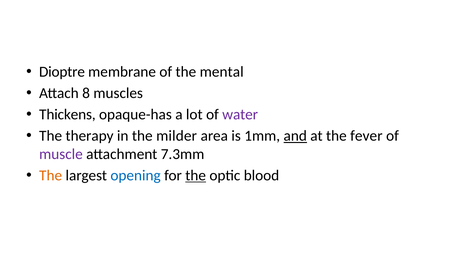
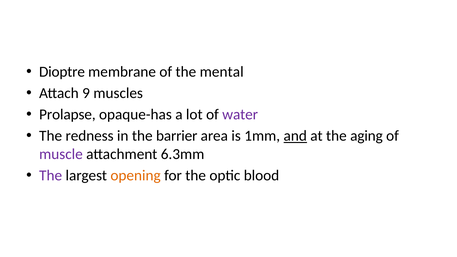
8: 8 -> 9
Thickens: Thickens -> Prolapse
therapy: therapy -> redness
milder: milder -> barrier
fever: fever -> aging
7.3mm: 7.3mm -> 6.3mm
The at (51, 176) colour: orange -> purple
opening colour: blue -> orange
the at (196, 176) underline: present -> none
